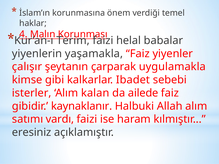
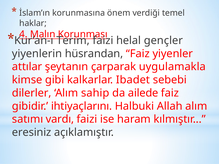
babalar: babalar -> gençler
yaşamakla: yaşamakla -> hüsrandan
çalışır: çalışır -> attılar
isterler: isterler -> dilerler
kalan: kalan -> sahip
kaynaklanır: kaynaklanır -> ihtiyaçlarını
